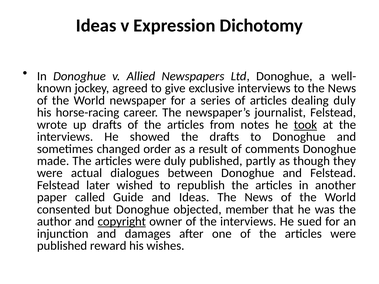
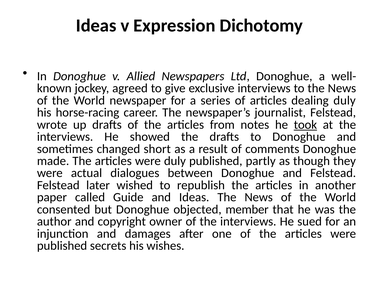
order: order -> short
copyright underline: present -> none
reward: reward -> secrets
